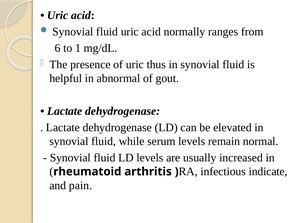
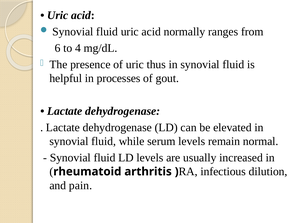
1: 1 -> 4
abnormal: abnormal -> processes
indicate: indicate -> dilution
